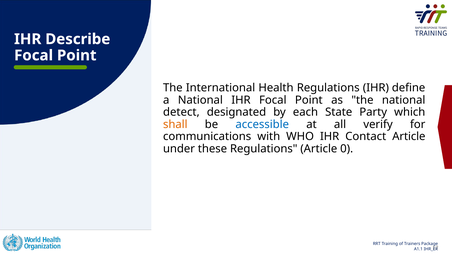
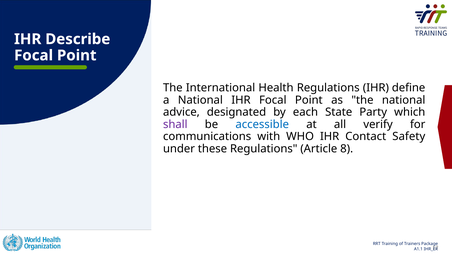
detect: detect -> advice
shall colour: orange -> purple
Contact Article: Article -> Safety
0: 0 -> 8
